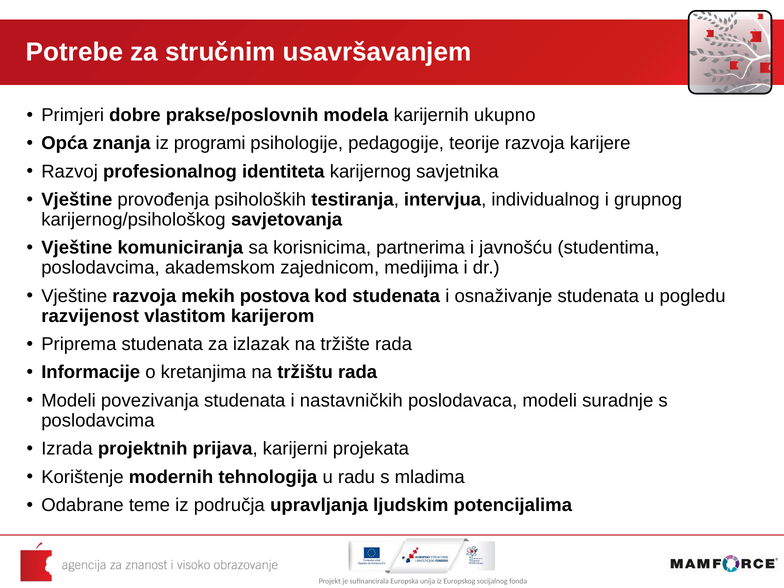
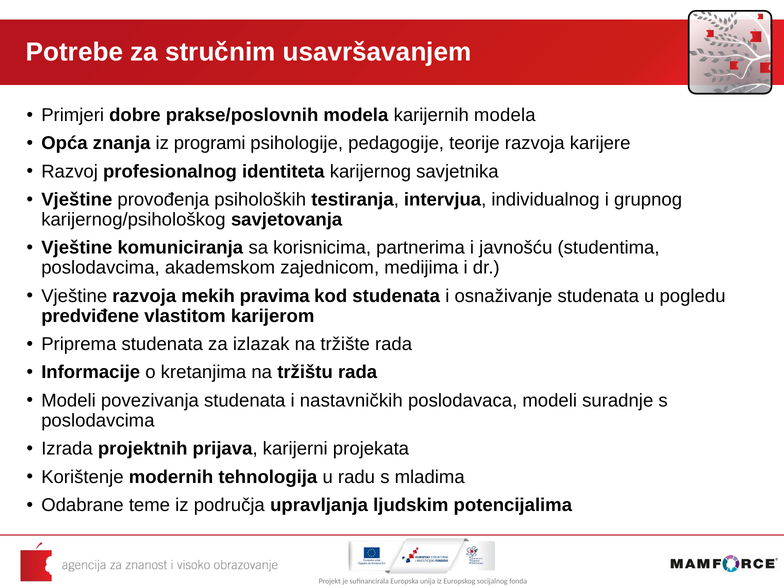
karijernih ukupno: ukupno -> modela
postova: postova -> pravima
razvijenost: razvijenost -> predviđene
